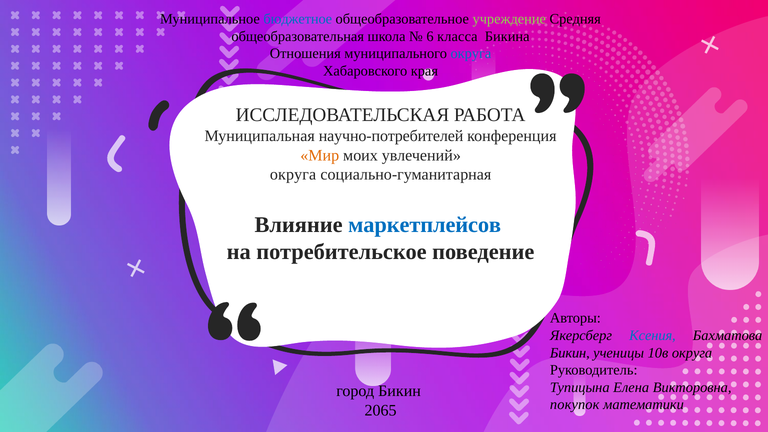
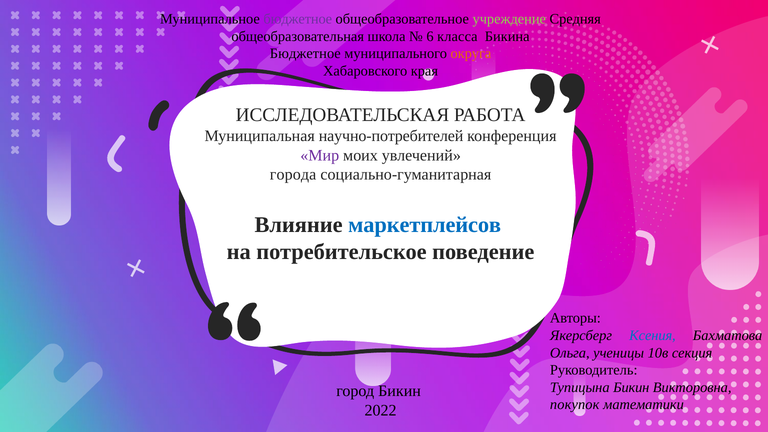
бюджетное at (298, 19) colour: blue -> purple
Отношения at (305, 54): Отношения -> Бюджетное
округа at (471, 54) colour: blue -> orange
Мир colour: orange -> purple
округа at (293, 174): округа -> города
Бикин at (570, 353): Бикин -> Ольга
10в округа: округа -> секция
Тупицына Елена: Елена -> Бикин
2065: 2065 -> 2022
